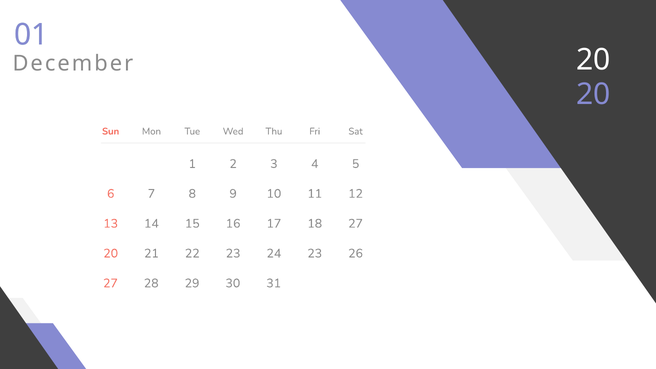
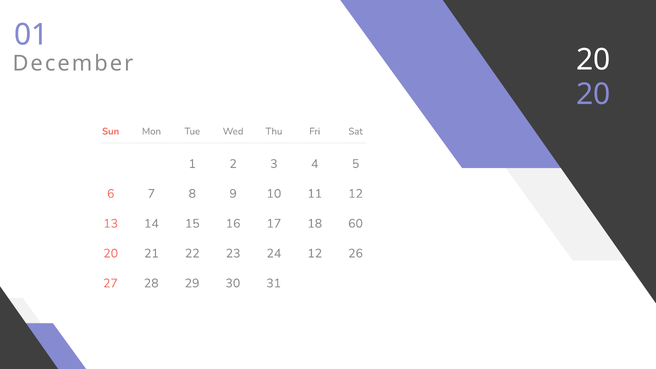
18 27: 27 -> 60
24 23: 23 -> 12
